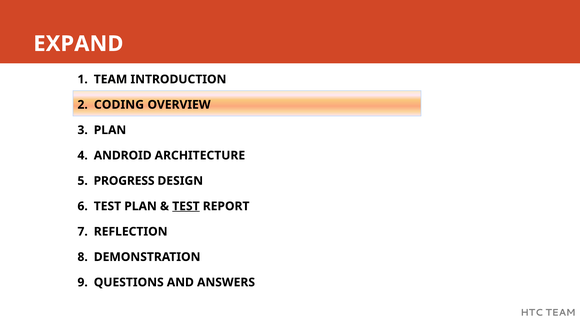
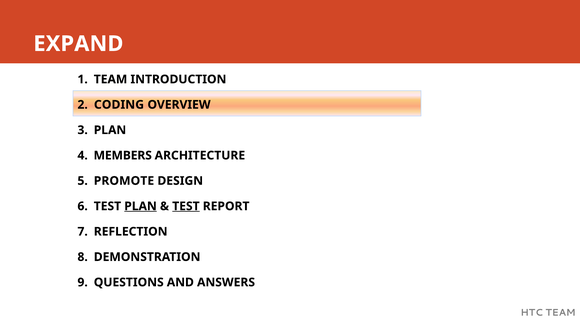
ANDROID: ANDROID -> MEMBERS
PROGRESS: PROGRESS -> PROMOTE
PLAN at (141, 206) underline: none -> present
